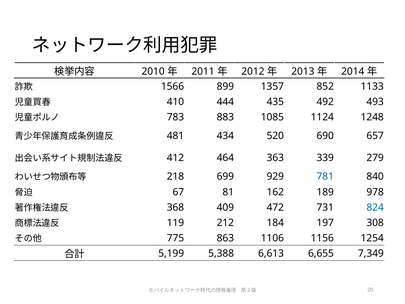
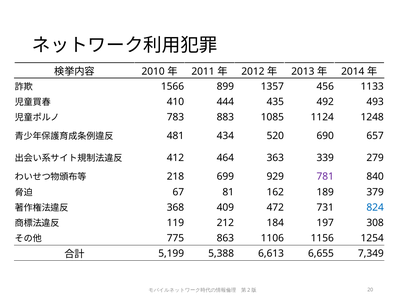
852: 852 -> 456
781 colour: blue -> purple
978: 978 -> 379
